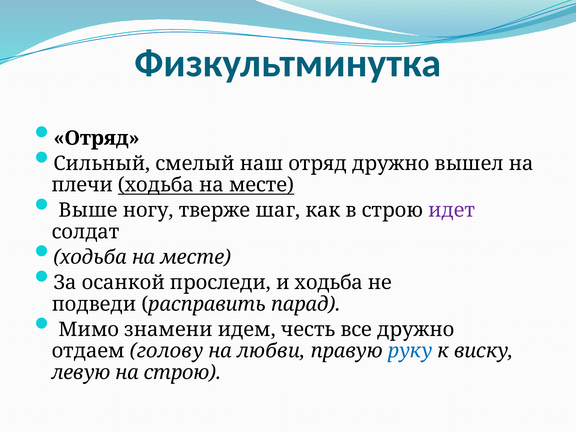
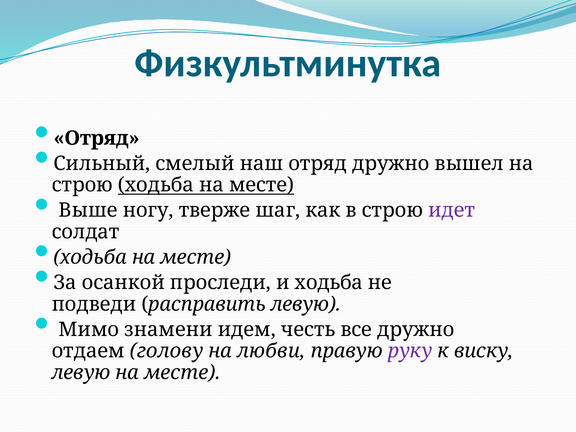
плечи at (82, 185): плечи -> строю
расправить парад: парад -> левую
руку colour: blue -> purple
левую на строю: строю -> месте
